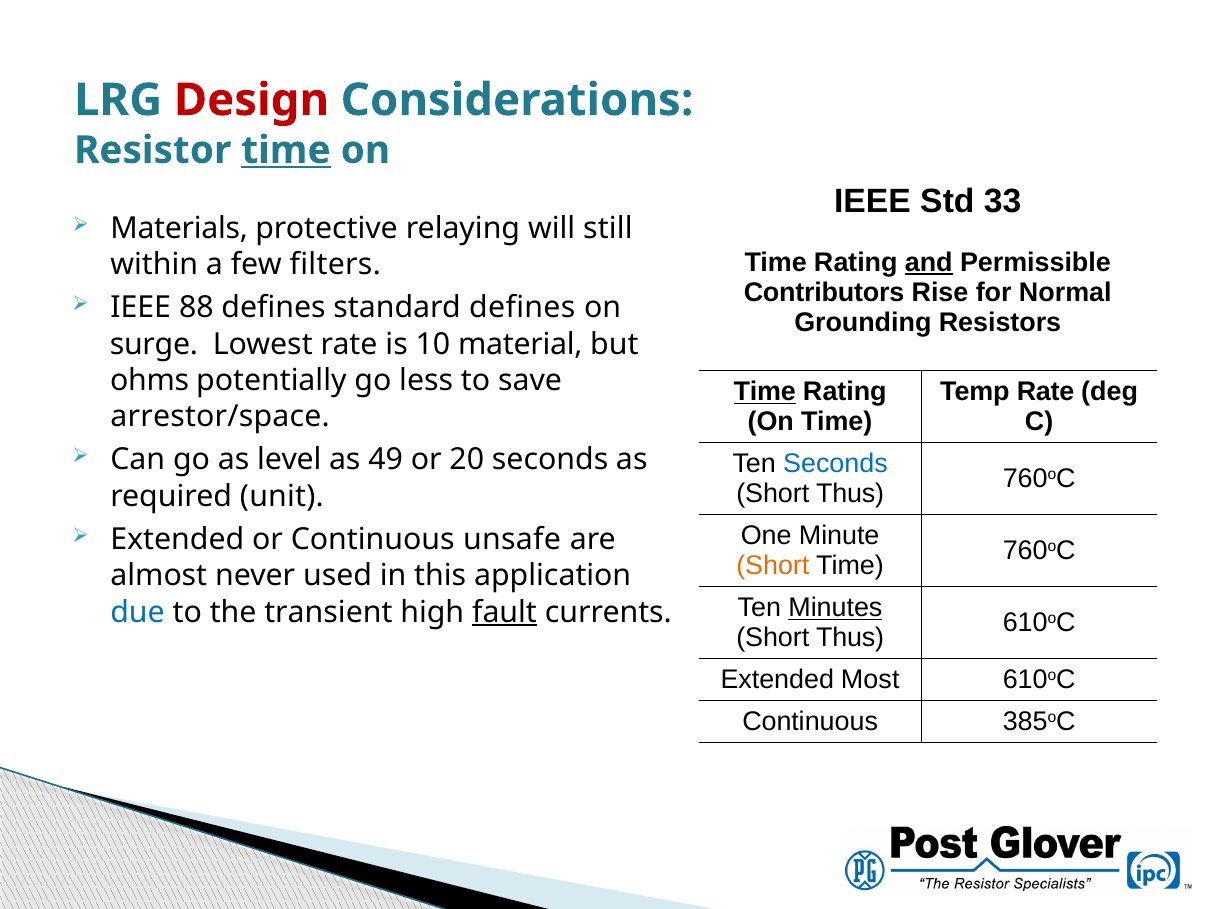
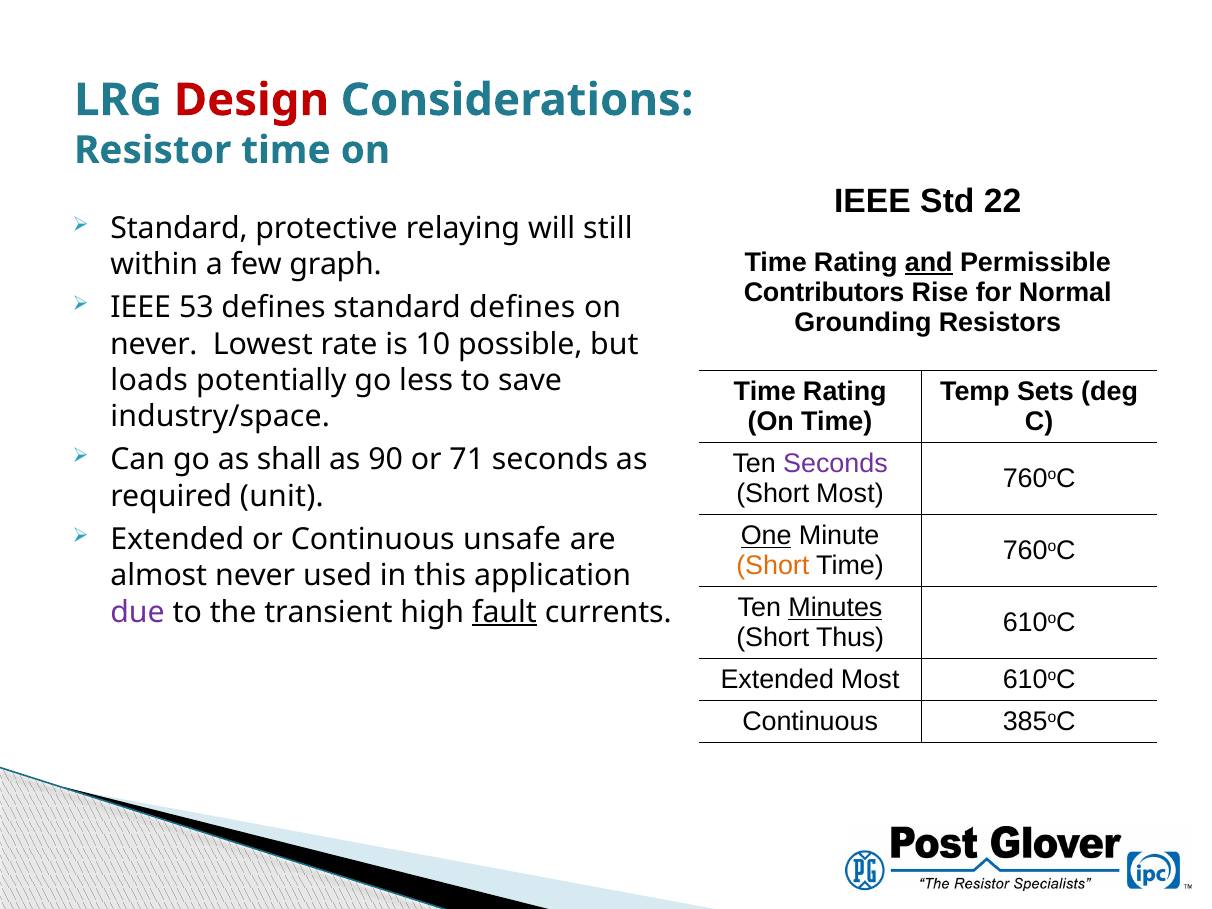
time at (286, 150) underline: present -> none
33: 33 -> 22
Materials at (179, 228): Materials -> Standard
filters: filters -> graph
88: 88 -> 53
surge at (154, 344): surge -> never
material: material -> possible
ohms: ohms -> loads
Time at (765, 392) underline: present -> none
Temp Rate: Rate -> Sets
arrestor/space: arrestor/space -> industry/space
level: level -> shall
49: 49 -> 90
20: 20 -> 71
Seconds at (835, 464) colour: blue -> purple
Thus at (850, 494): Thus -> Most
One underline: none -> present
due colour: blue -> purple
